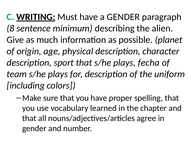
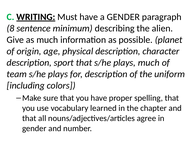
plays fecha: fecha -> much
